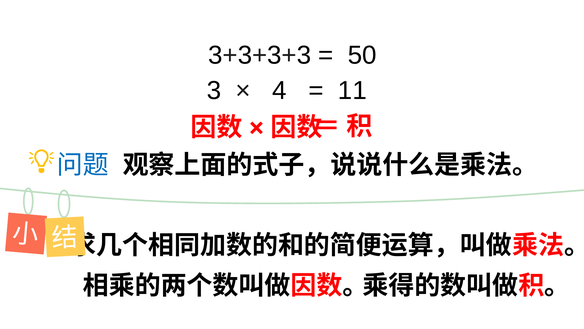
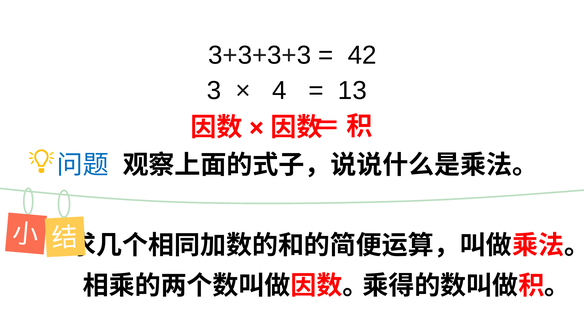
50: 50 -> 42
11: 11 -> 13
